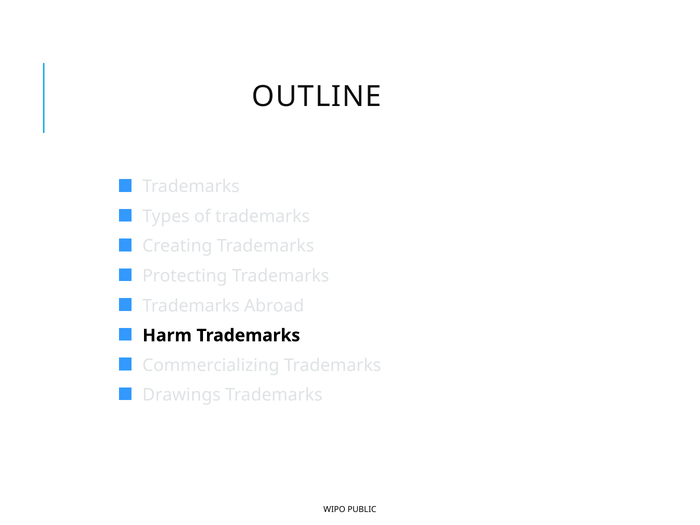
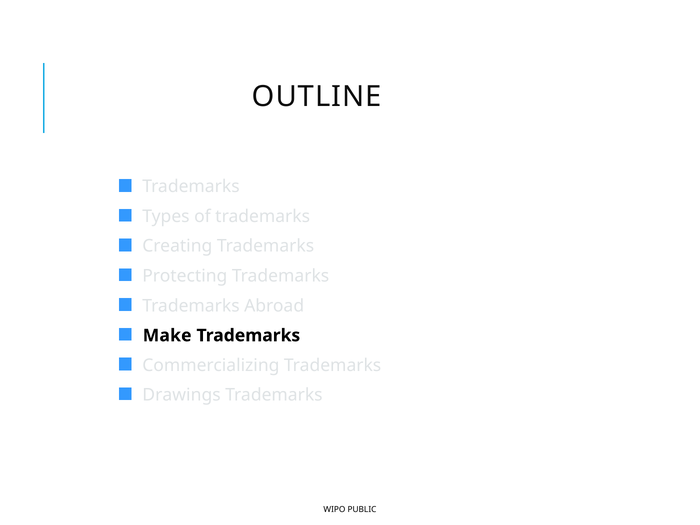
Harm: Harm -> Make
